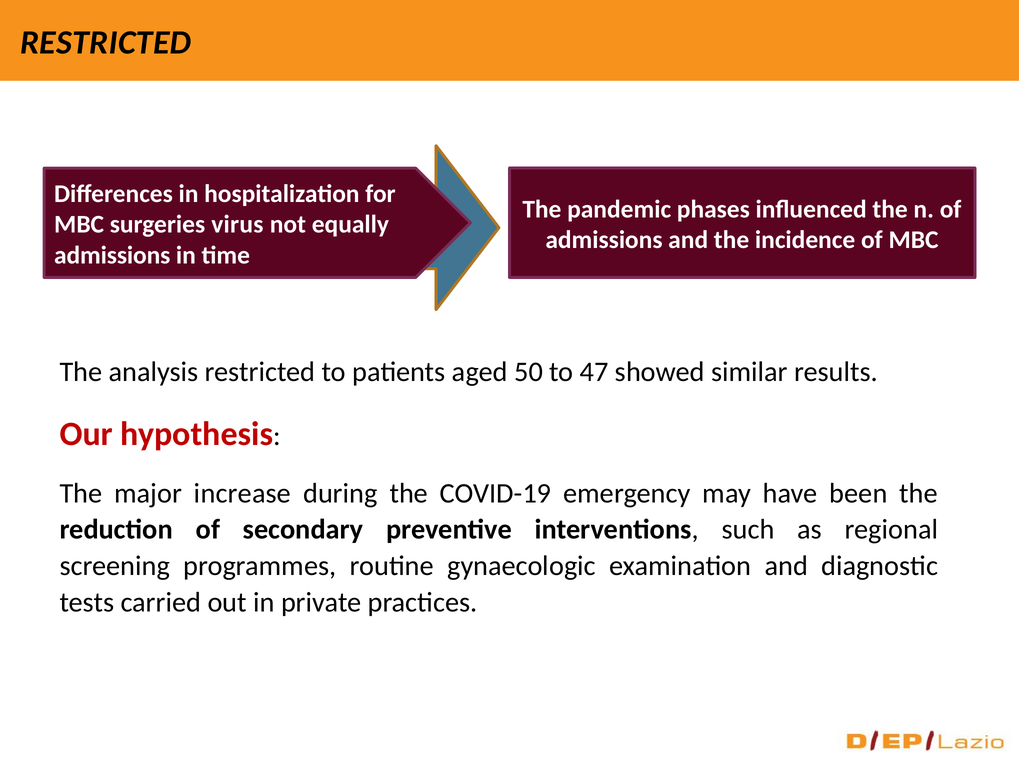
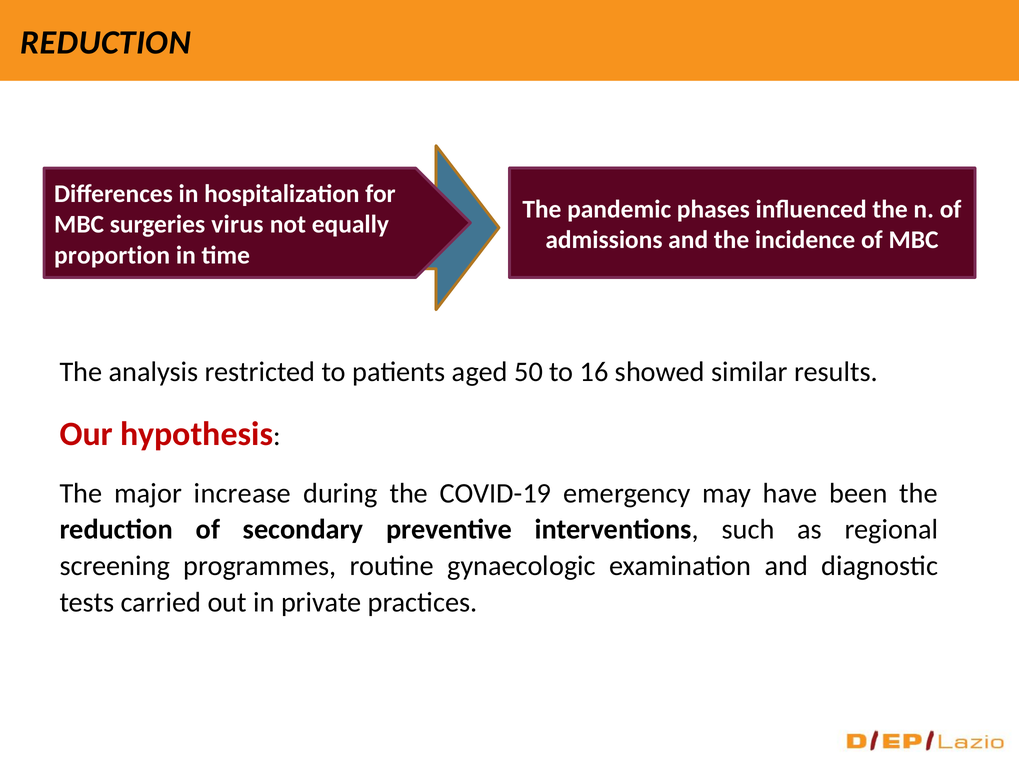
RESTRICTED at (106, 43): RESTRICTED -> REDUCTION
admissions at (112, 255): admissions -> proportion
47: 47 -> 16
